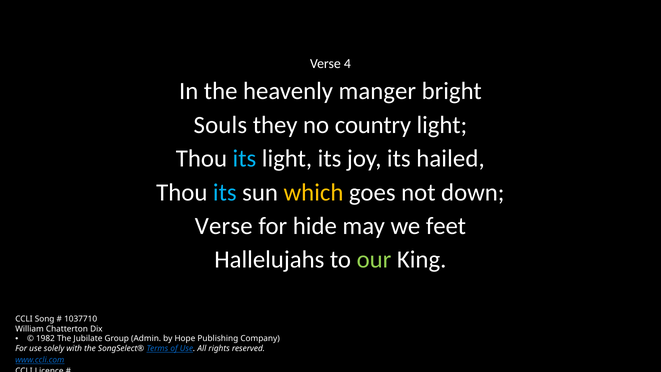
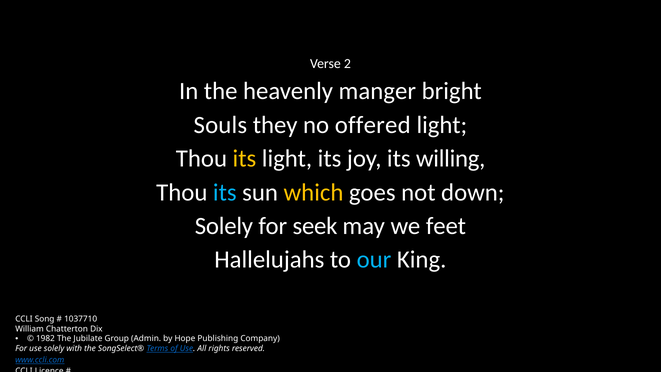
4: 4 -> 2
country: country -> offered
its at (244, 159) colour: light blue -> yellow
hailed: hailed -> willing
Verse at (224, 226): Verse -> Solely
hide: hide -> seek
our colour: light green -> light blue
